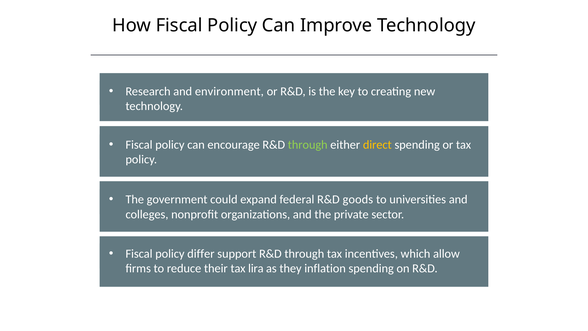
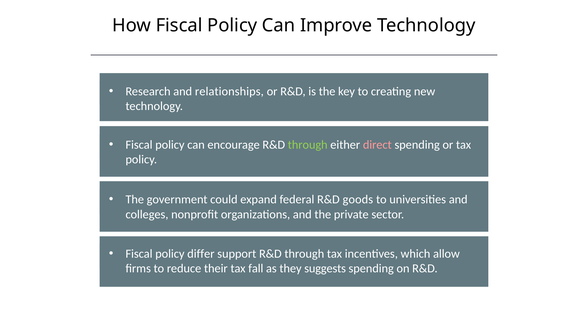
environment: environment -> relationships
direct colour: yellow -> pink
lira: lira -> fall
inflation: inflation -> suggests
